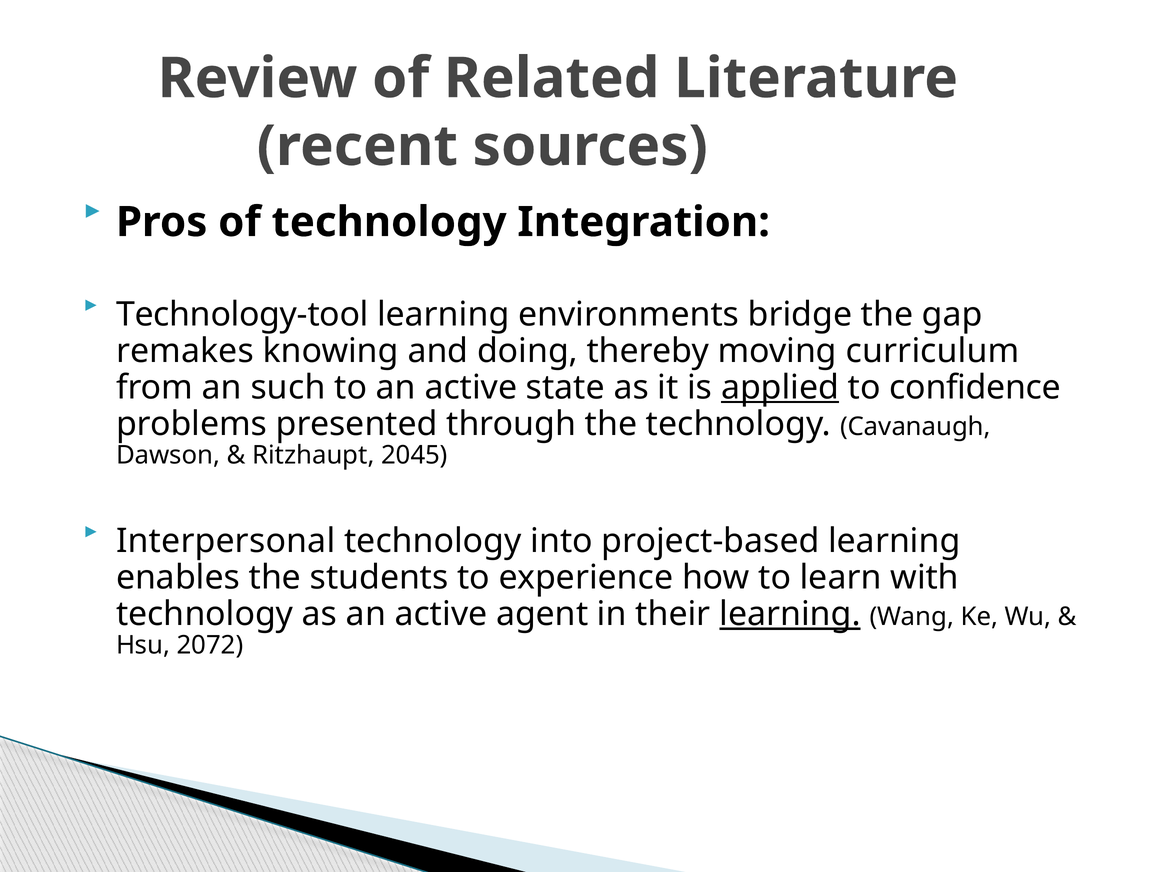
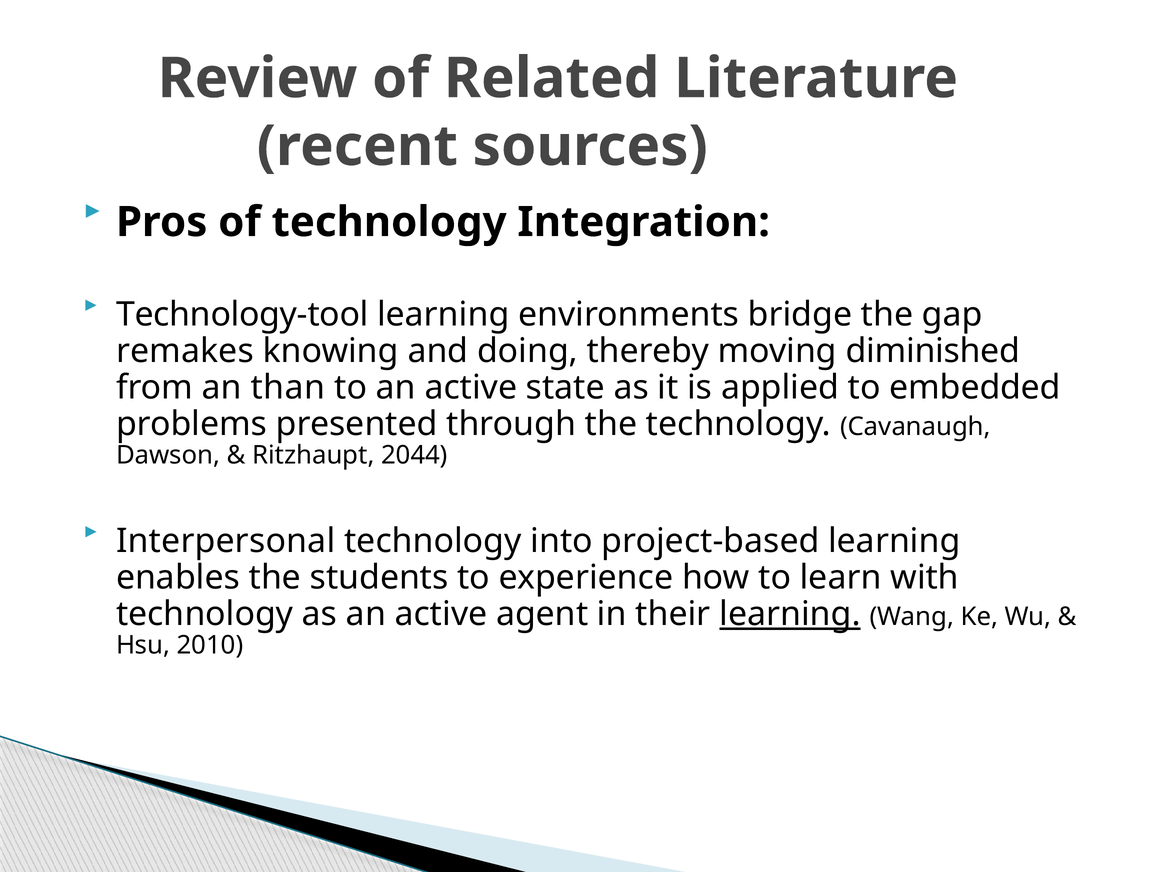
curriculum: curriculum -> diminished
such: such -> than
applied underline: present -> none
confidence: confidence -> embedded
2045: 2045 -> 2044
2072: 2072 -> 2010
